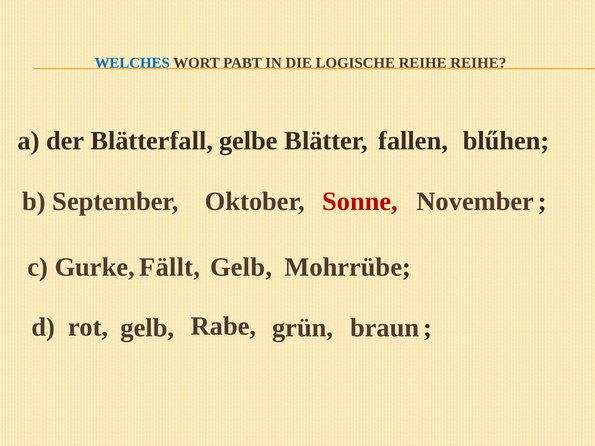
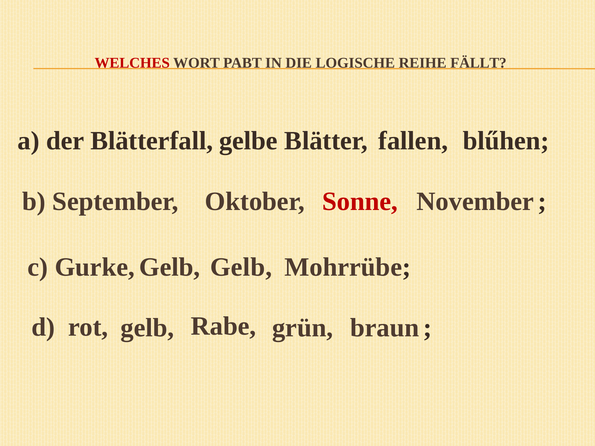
WELCHES colour: blue -> red
REIHE REIHE: REIHE -> FÄLLT
Fällt at (170, 267): Fällt -> Gelb
